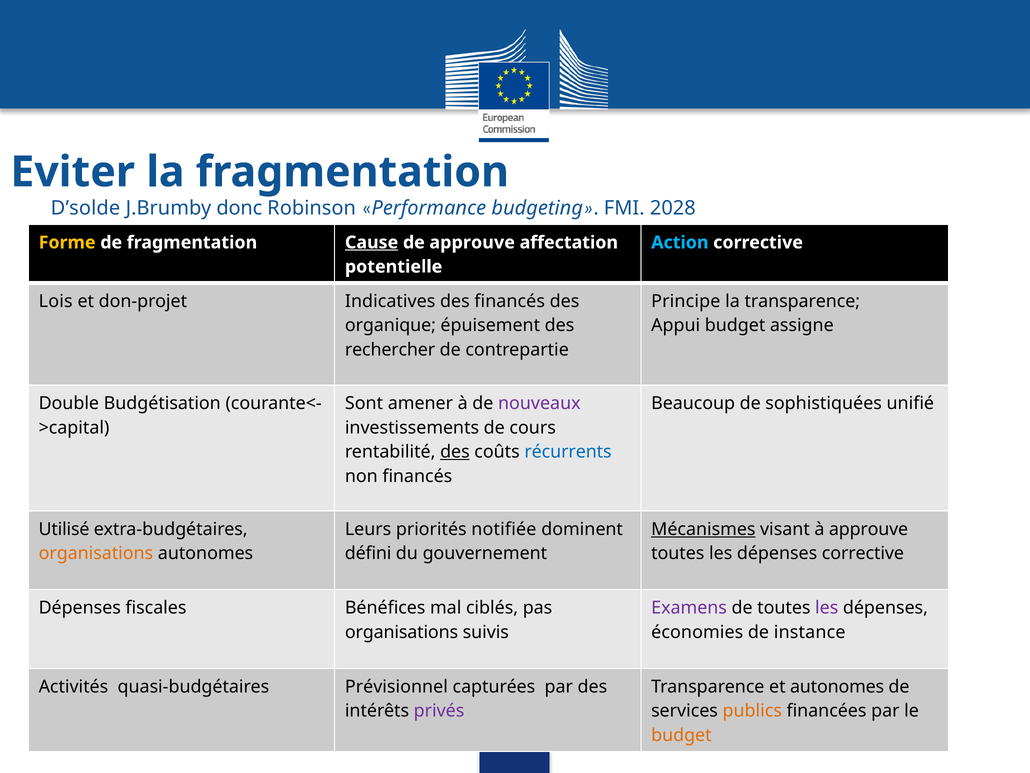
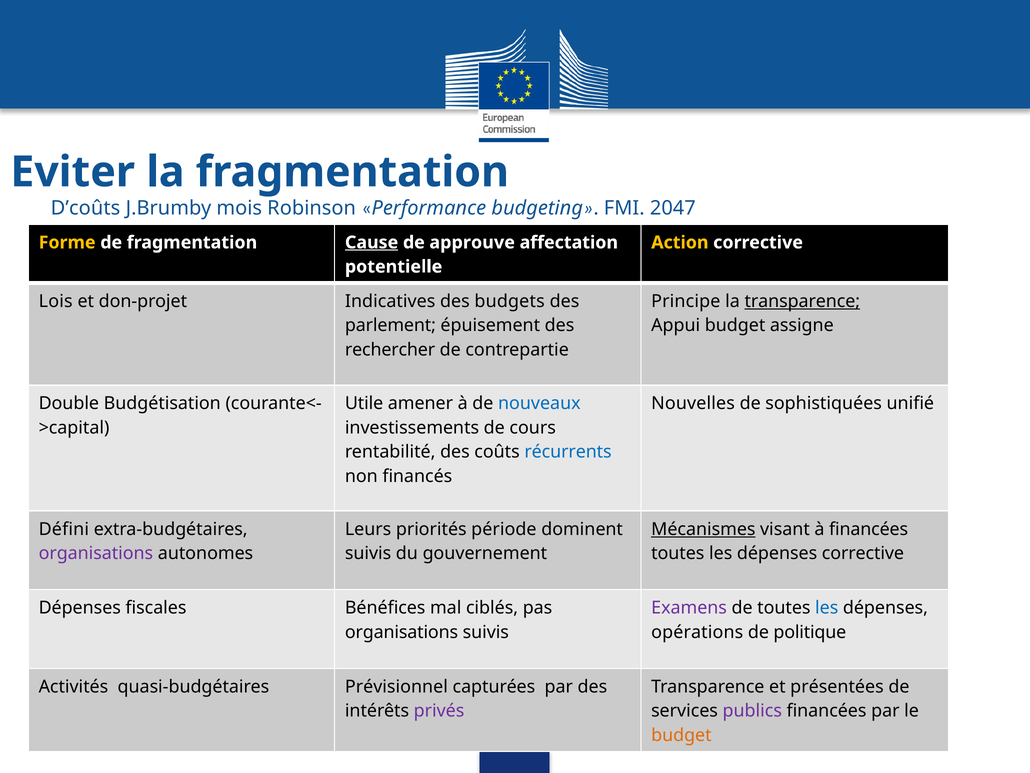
D’solde: D’solde -> D’coûts
donc: donc -> mois
2028: 2028 -> 2047
Action colour: light blue -> yellow
des financés: financés -> budgets
transparence at (802, 301) underline: none -> present
organique: organique -> parlement
Sont: Sont -> Utile
nouveaux colour: purple -> blue
Beaucoup: Beaucoup -> Nouvelles
des at (455, 452) underline: present -> none
Utilisé: Utilisé -> Défini
notifiée: notifiée -> période
à approuve: approuve -> financées
organisations at (96, 553) colour: orange -> purple
défini at (368, 553): défini -> suivis
les at (827, 608) colour: purple -> blue
économies: économies -> opérations
instance: instance -> politique
et autonomes: autonomes -> présentées
publics colour: orange -> purple
